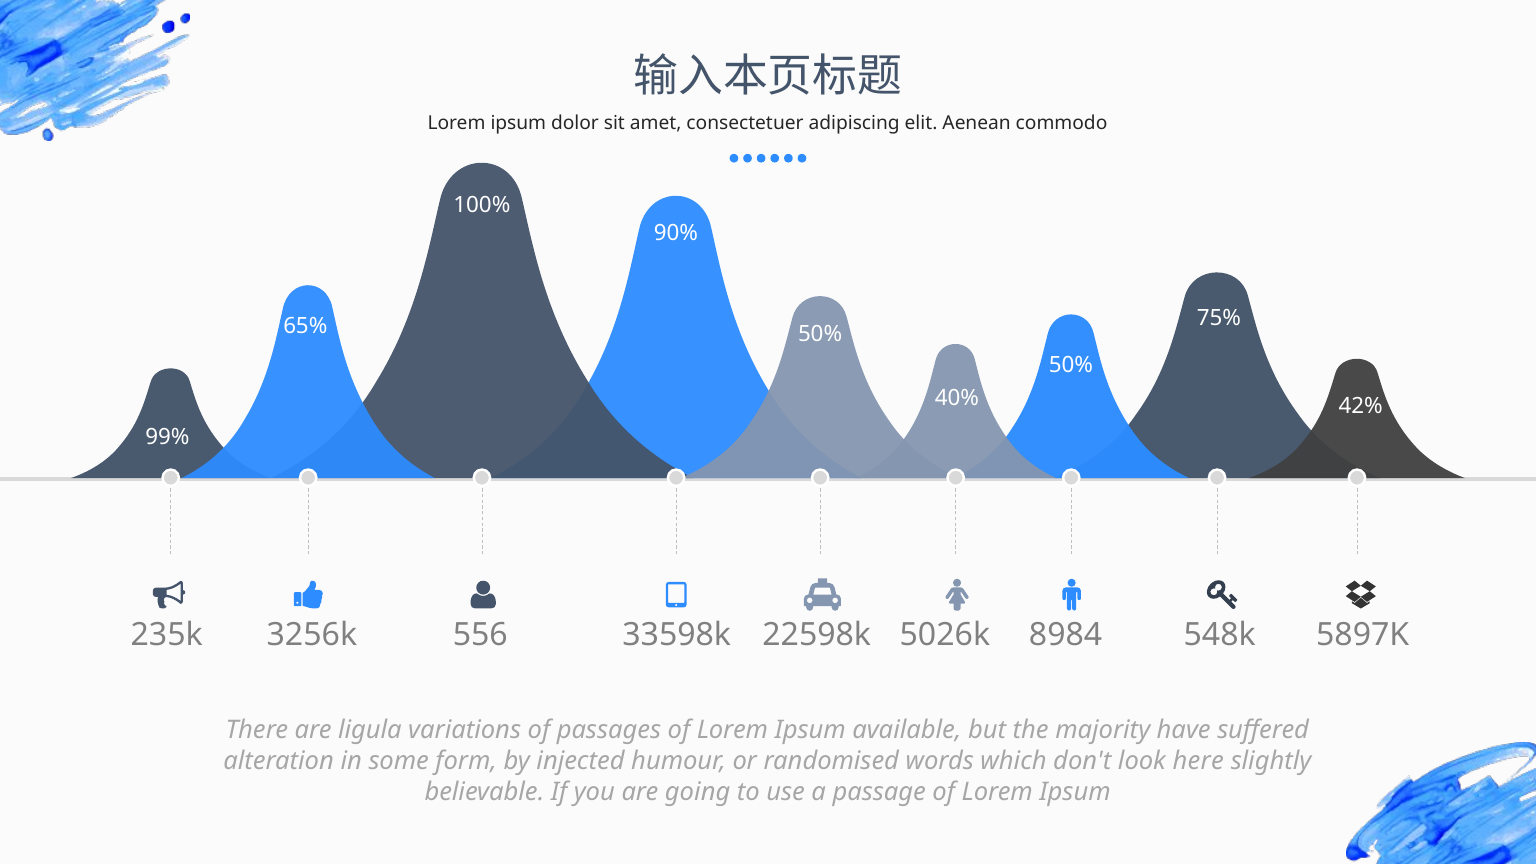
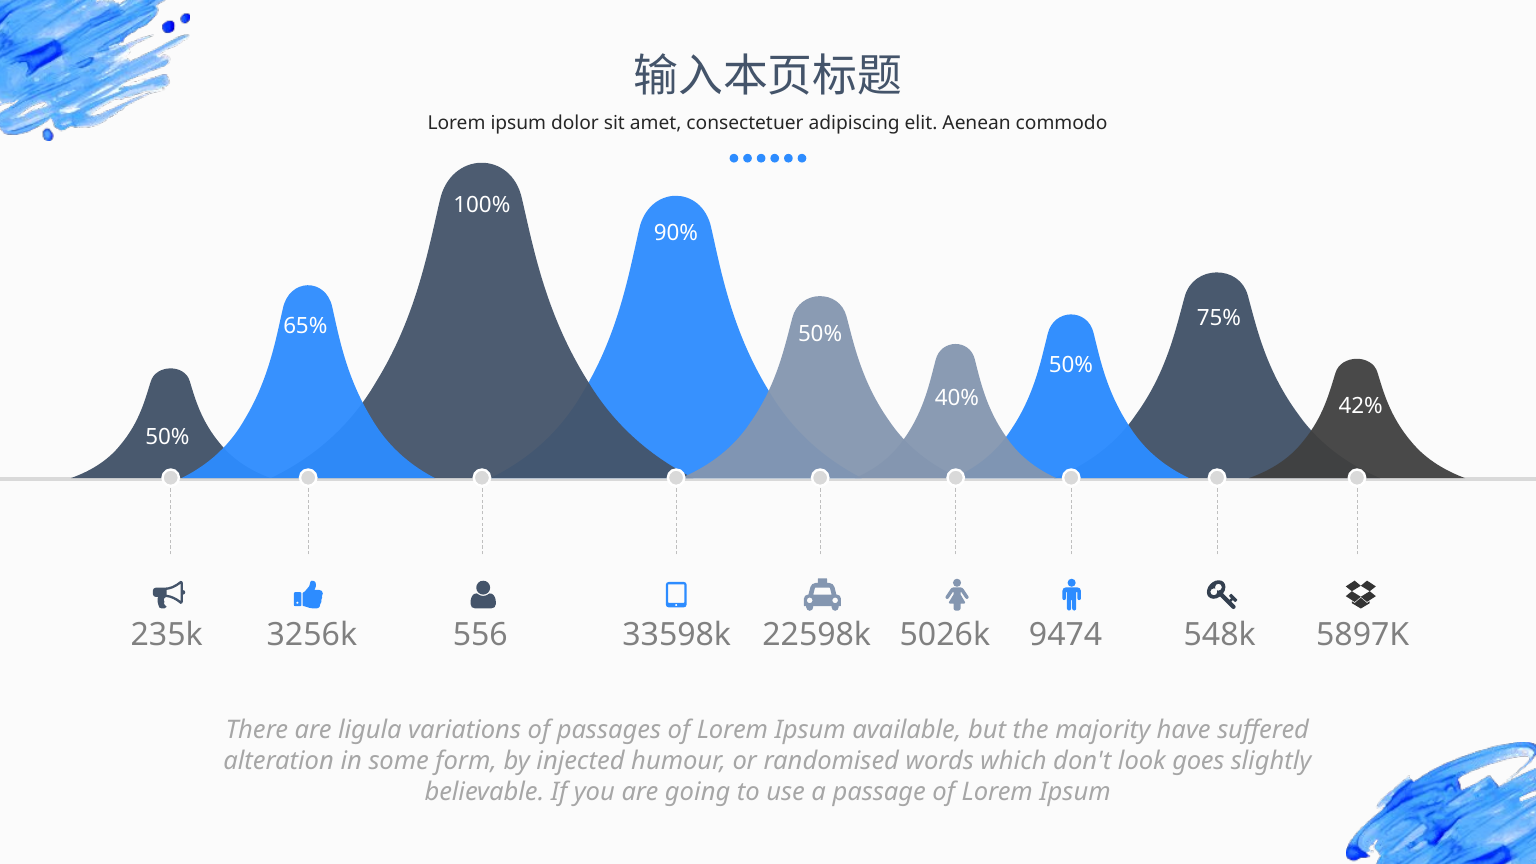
99% at (167, 437): 99% -> 50%
8984: 8984 -> 9474
here: here -> goes
